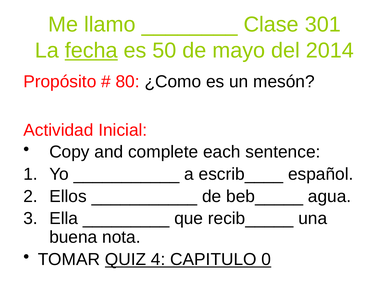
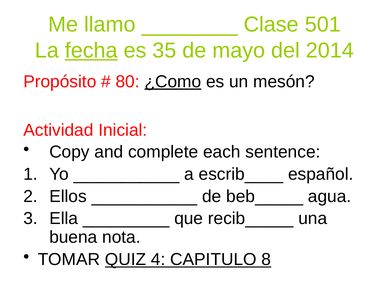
301: 301 -> 501
50: 50 -> 35
¿Como underline: none -> present
0: 0 -> 8
